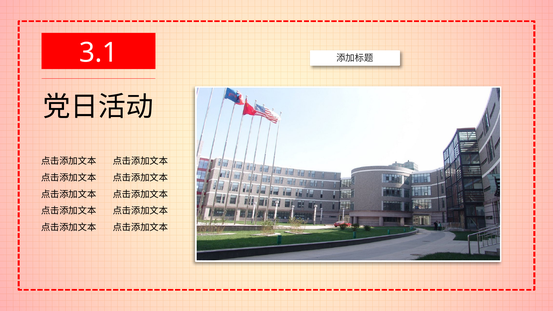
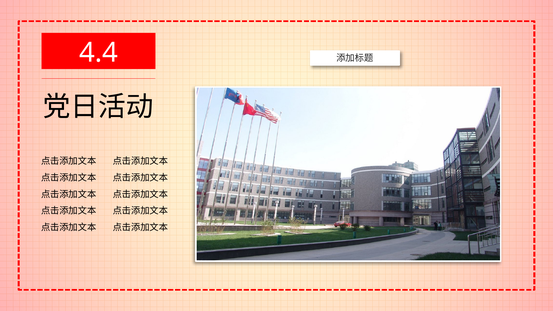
3.1: 3.1 -> 4.4
